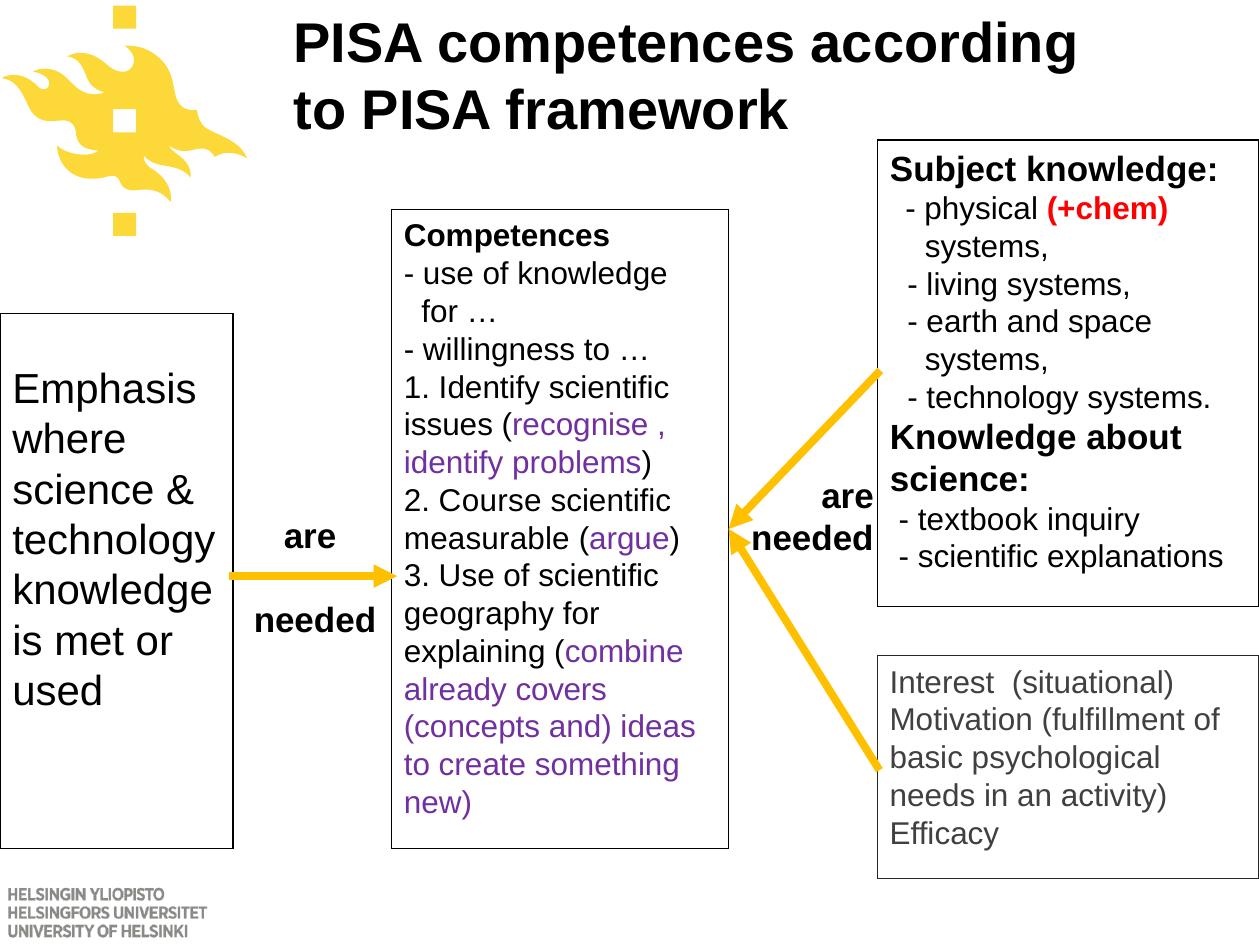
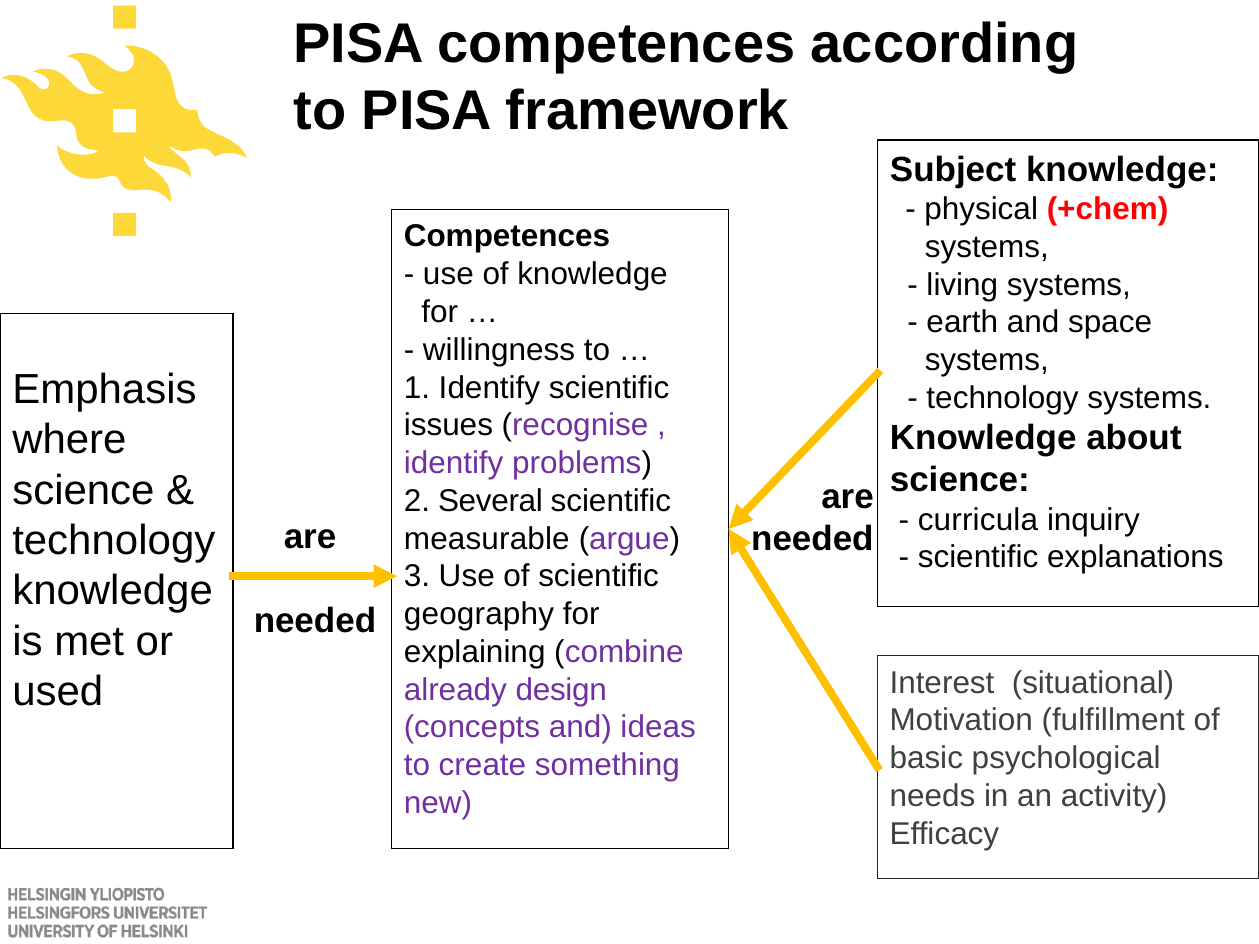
Course: Course -> Several
textbook: textbook -> curricula
covers: covers -> design
